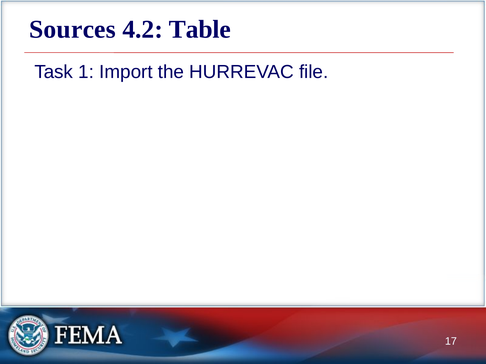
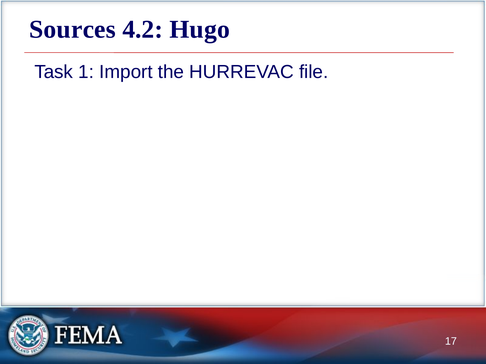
Table: Table -> Hugo
